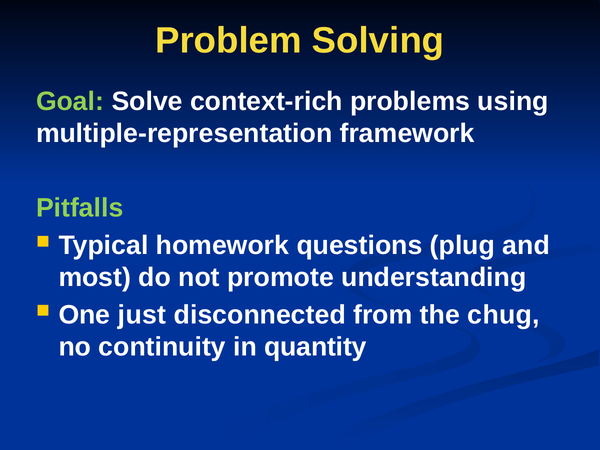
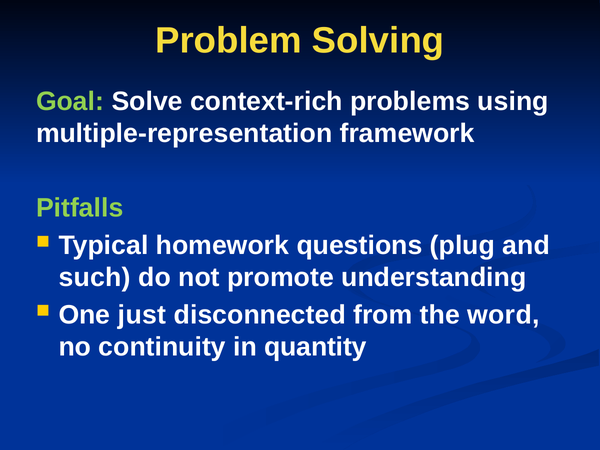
most: most -> such
chug: chug -> word
